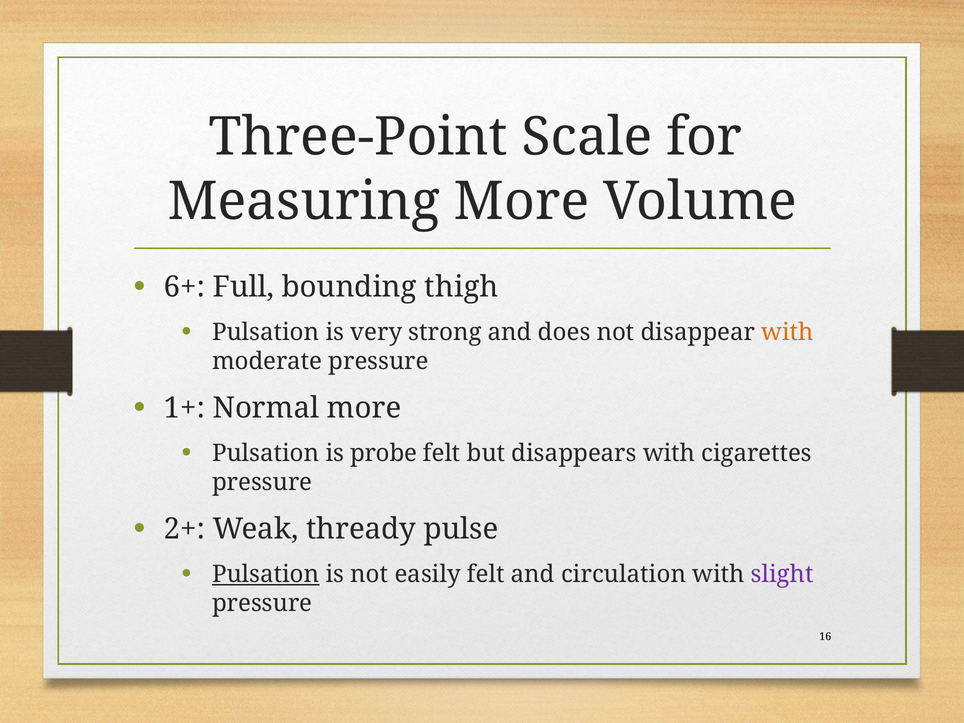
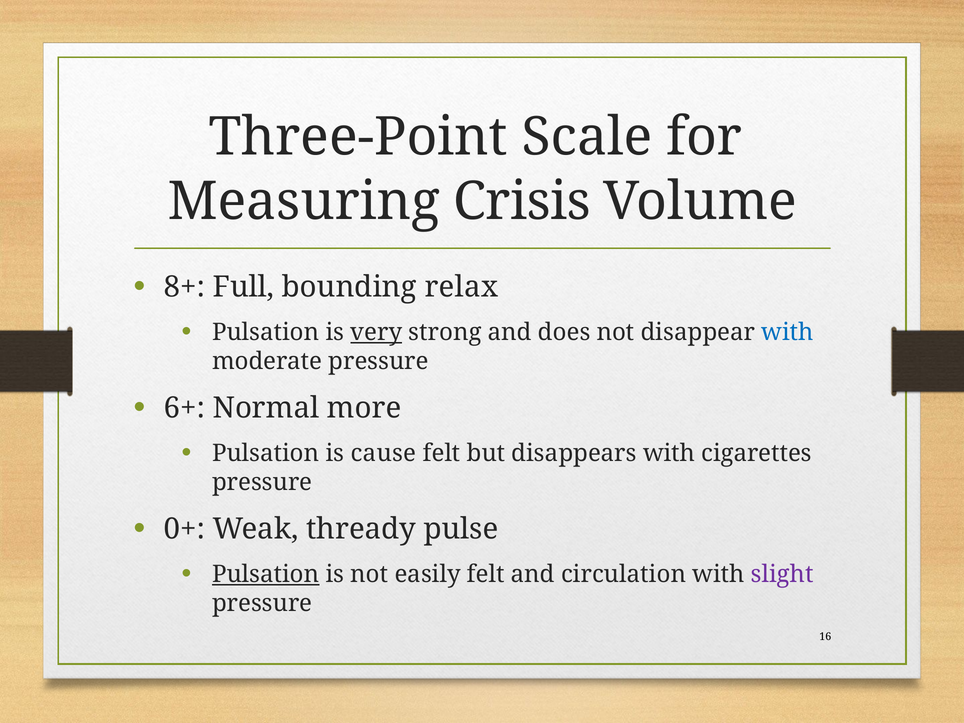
Measuring More: More -> Crisis
6+: 6+ -> 8+
thigh: thigh -> relax
very underline: none -> present
with at (787, 332) colour: orange -> blue
1+: 1+ -> 6+
probe: probe -> cause
2+: 2+ -> 0+
